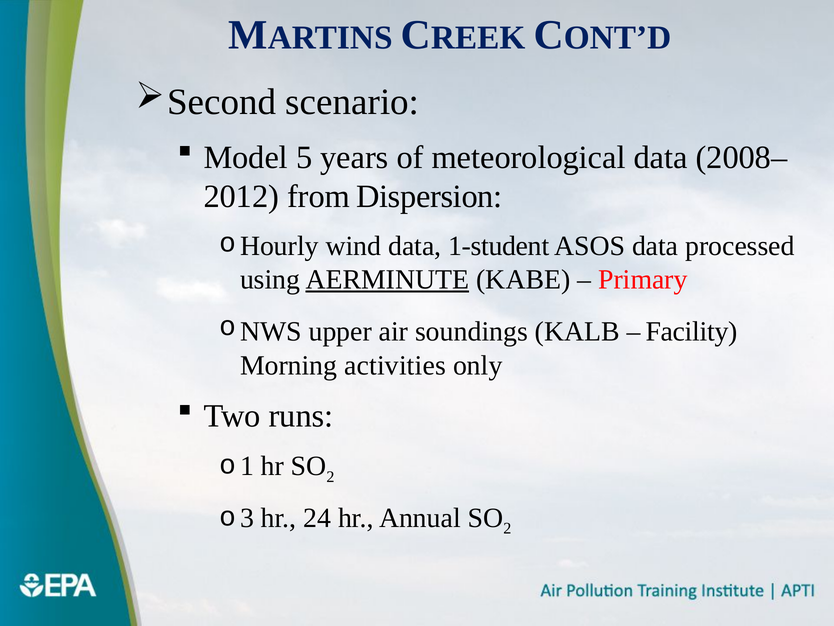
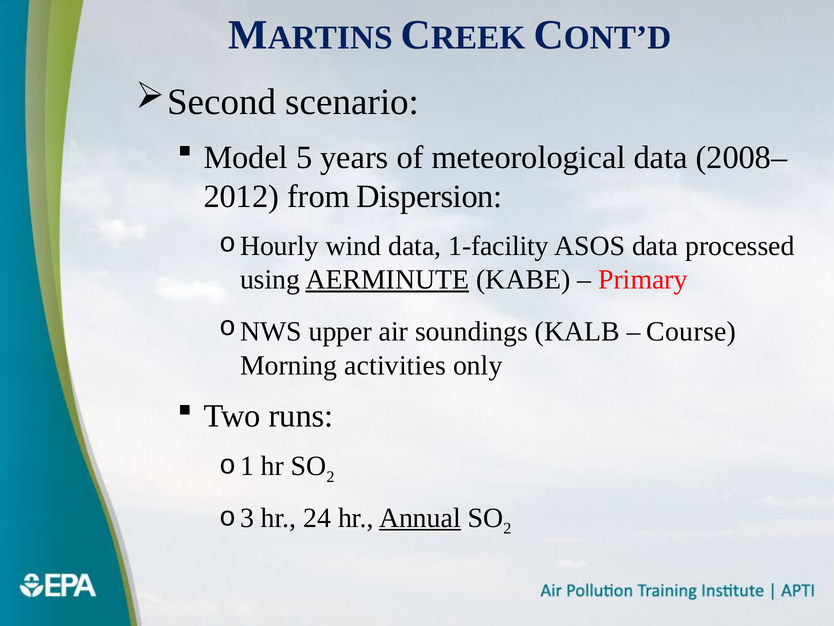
1-student: 1-student -> 1-facility
Facility: Facility -> Course
Annual underline: none -> present
